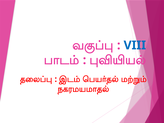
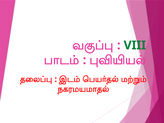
VIII colour: blue -> green
